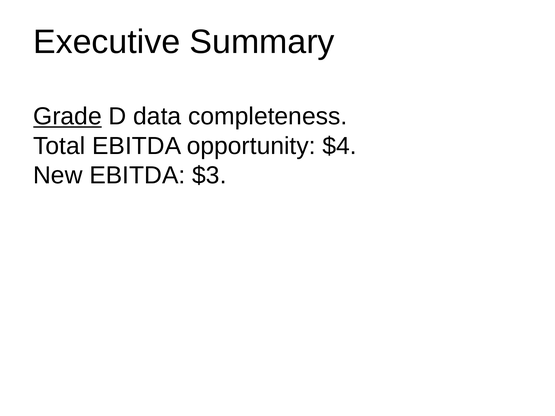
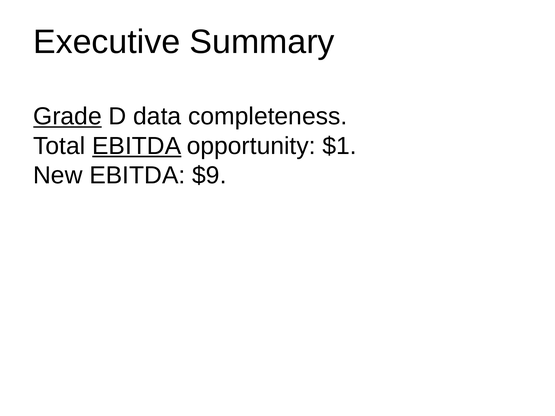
EBITDA at (137, 146) underline: none -> present
$4: $4 -> $1
$3: $3 -> $9
